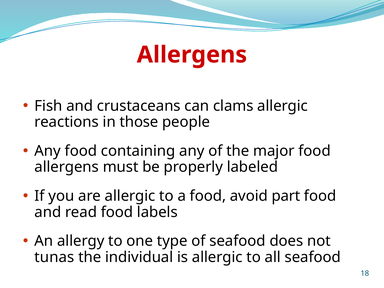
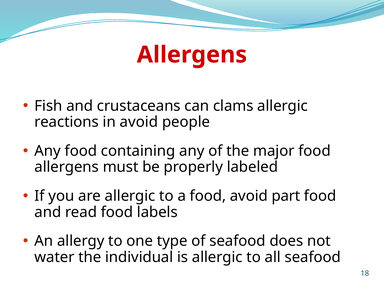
in those: those -> avoid
tunas: tunas -> water
